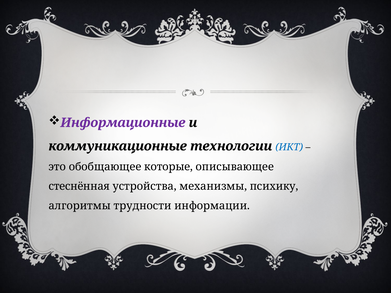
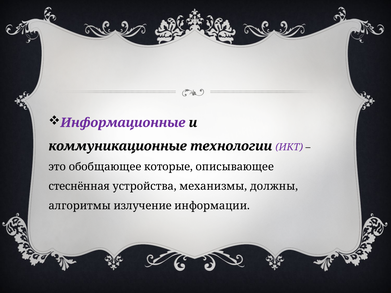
ИКТ colour: blue -> purple
психику: психику -> должны
трудности: трудности -> излучение
